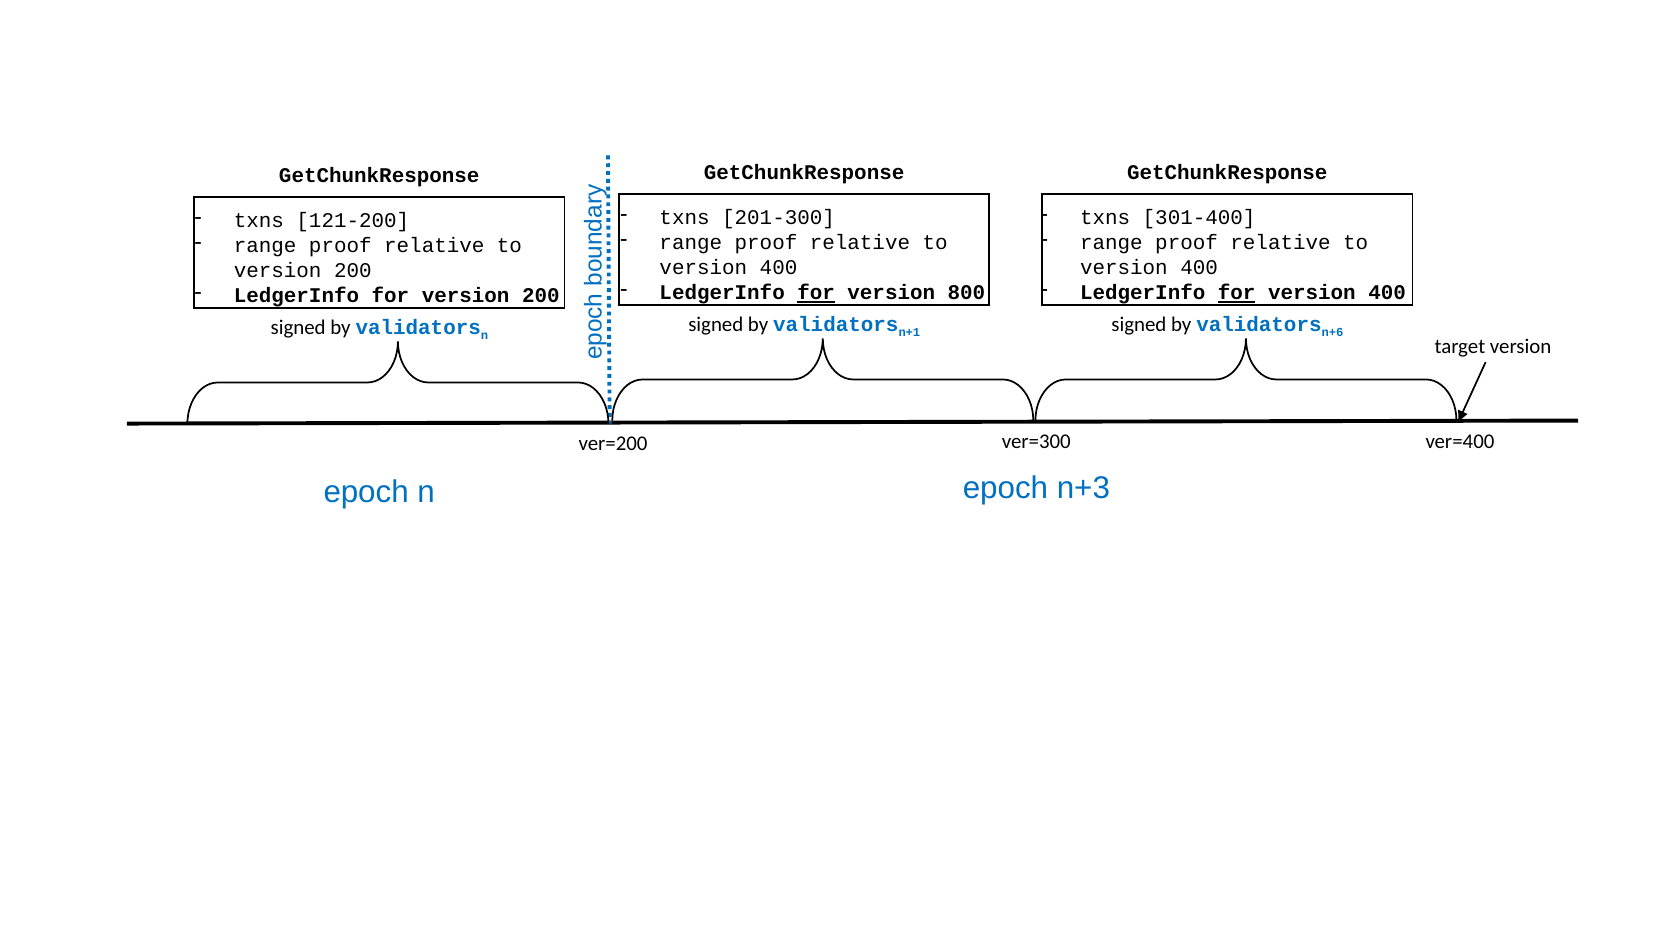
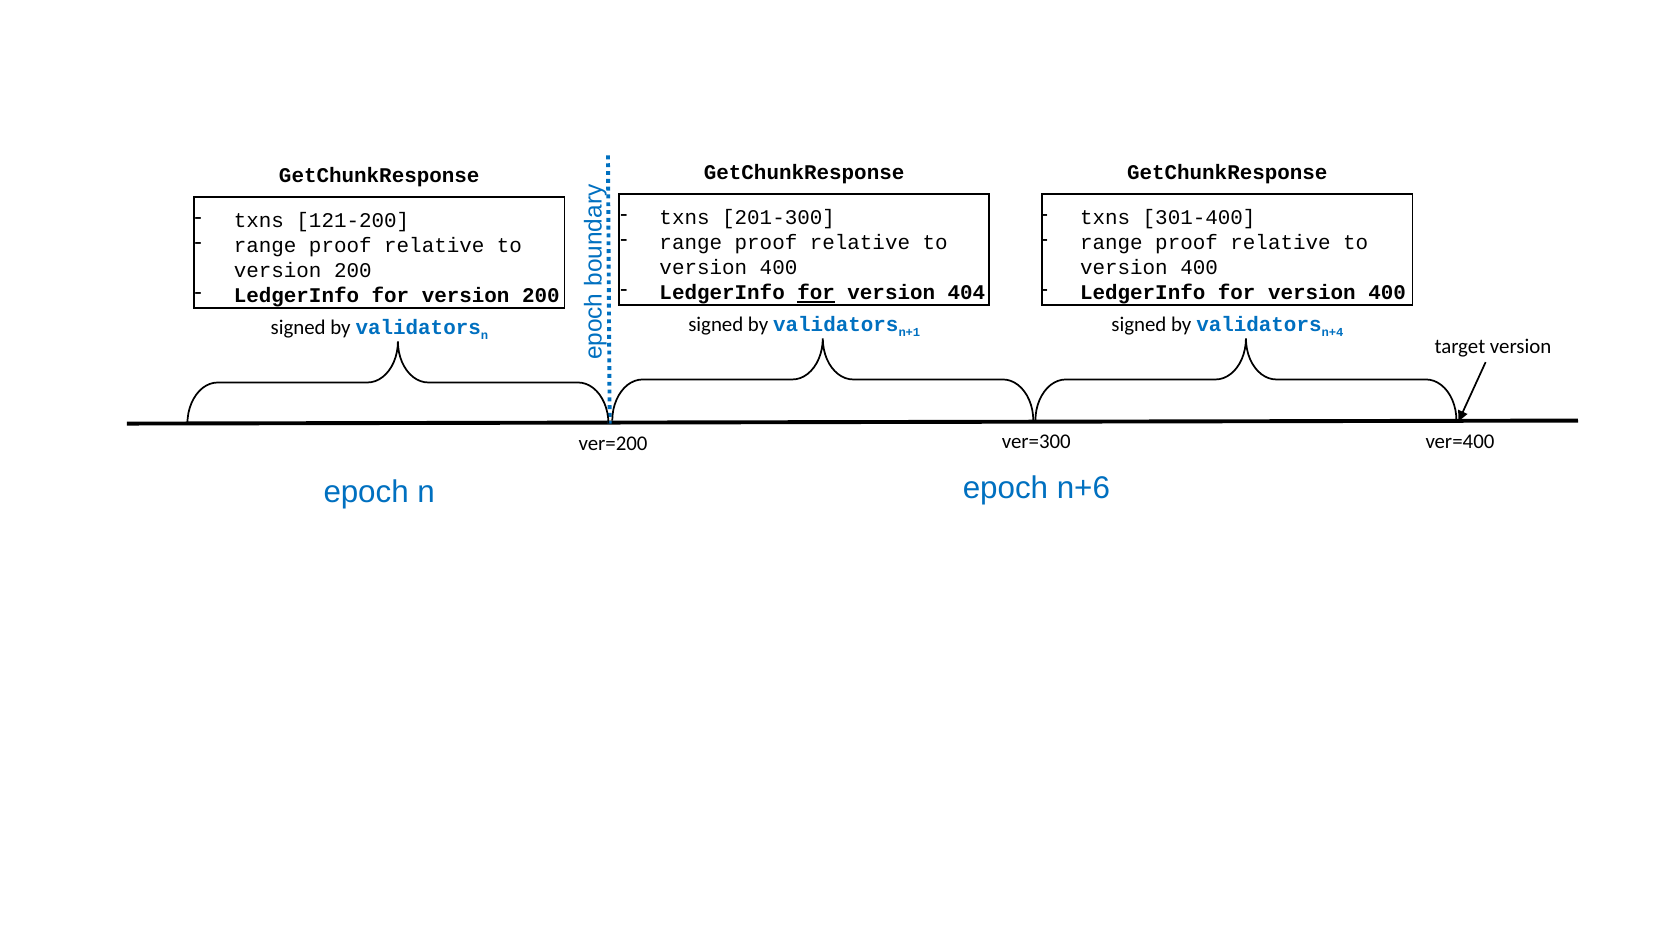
800: 800 -> 404
for at (1237, 293) underline: present -> none
n+6: n+6 -> n+4
n+3: n+3 -> n+6
